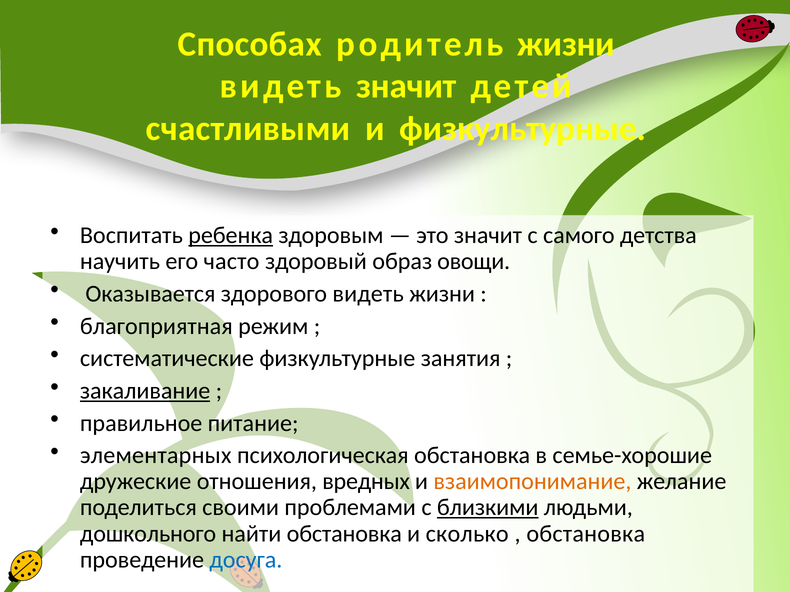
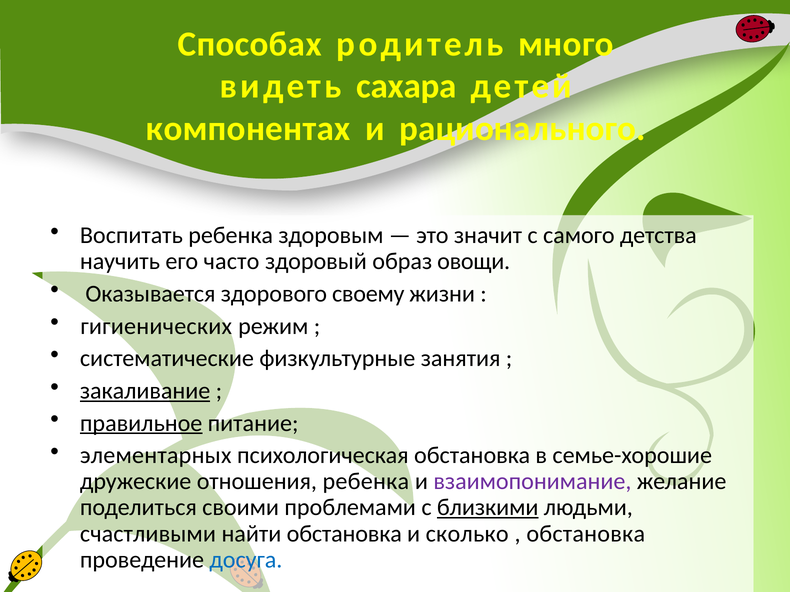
родитель жизни: жизни -> много
видеть значит: значит -> сахара
счастливыми: счастливыми -> компонентах
и физкультурные: физкультурные -> рационального
ребенка at (231, 236) underline: present -> none
здорового видеть: видеть -> своему
благоприятная: благоприятная -> гигиенических
правильное underline: none -> present
отношения вредных: вредных -> ребенка
взаимопонимание colour: orange -> purple
дошкольного: дошкольного -> счастливыми
